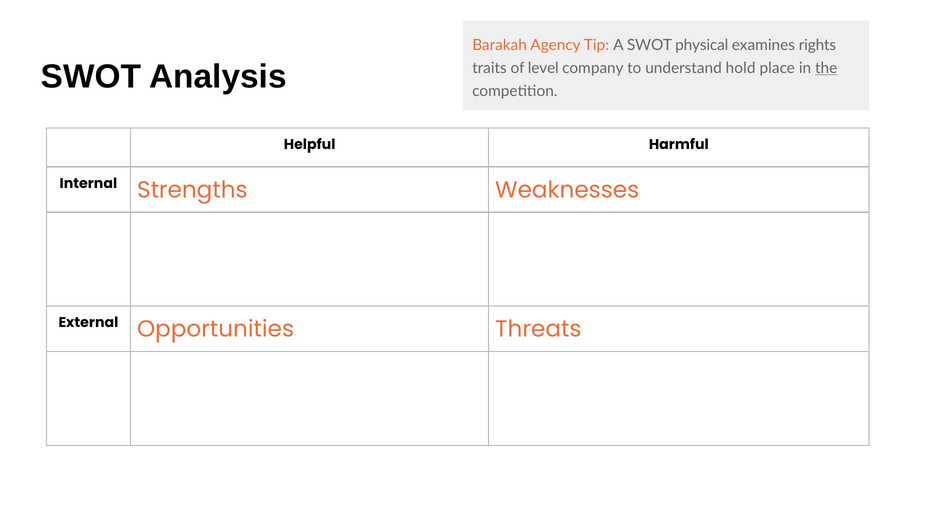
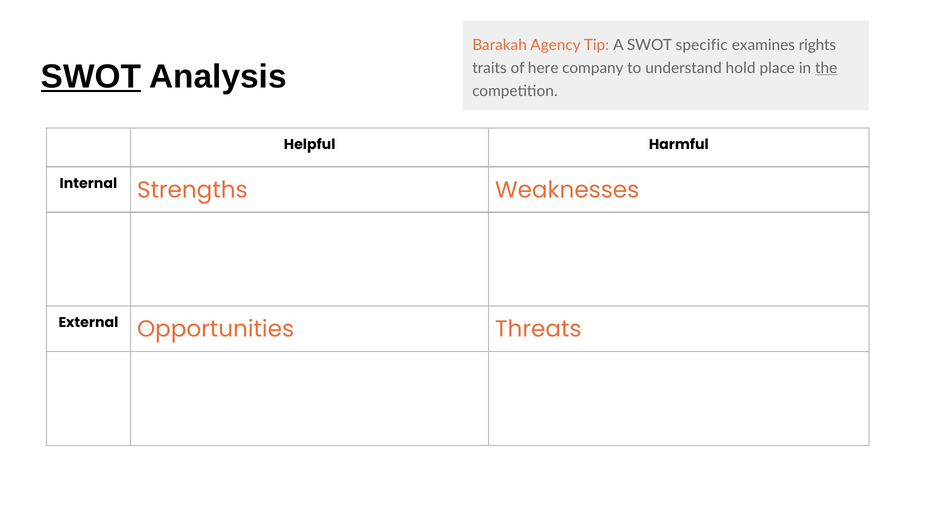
physical: physical -> specific
SWOT at (91, 77) underline: none -> present
level: level -> here
